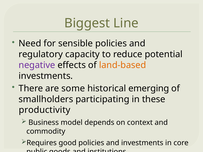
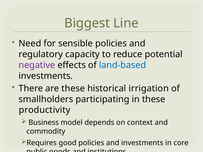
land-based colour: orange -> blue
are some: some -> these
emerging: emerging -> irrigation
